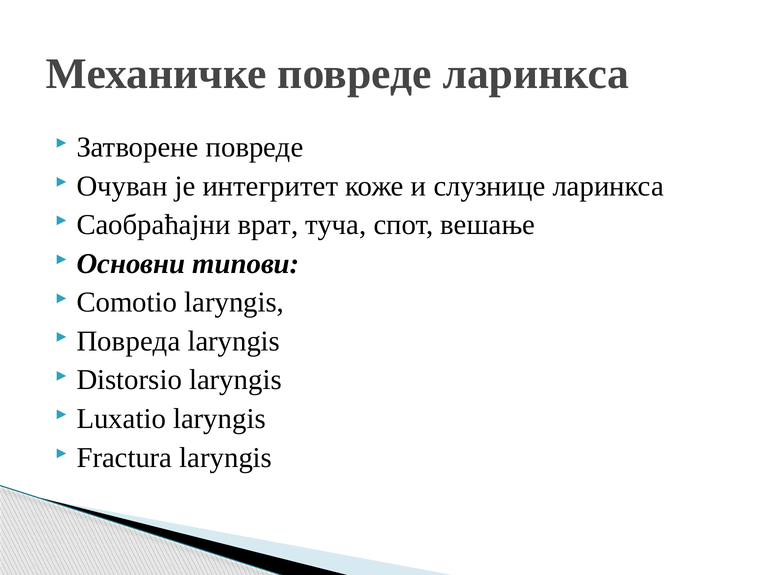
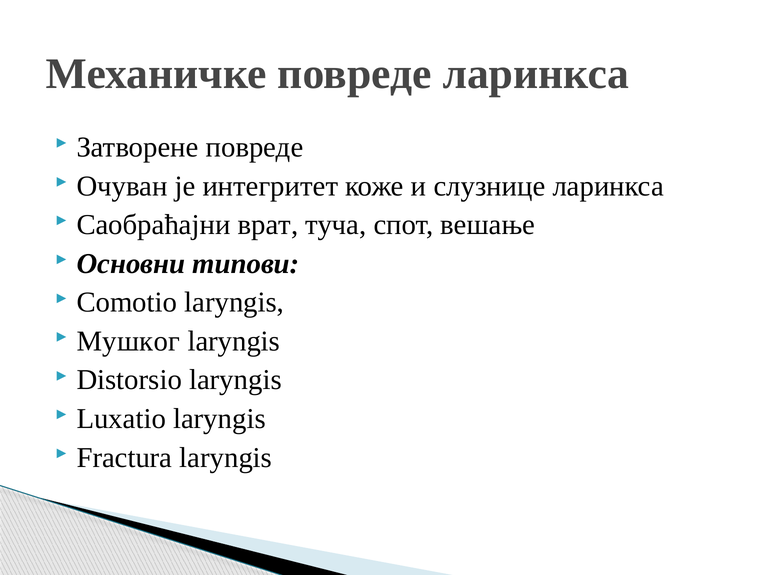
Повреда: Повреда -> Мушког
